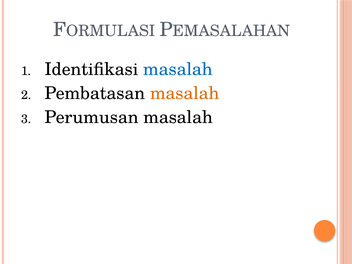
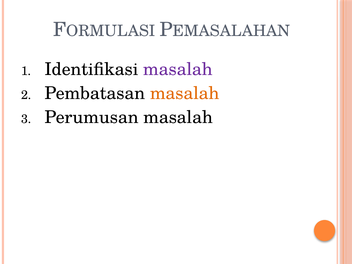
masalah at (178, 69) colour: blue -> purple
